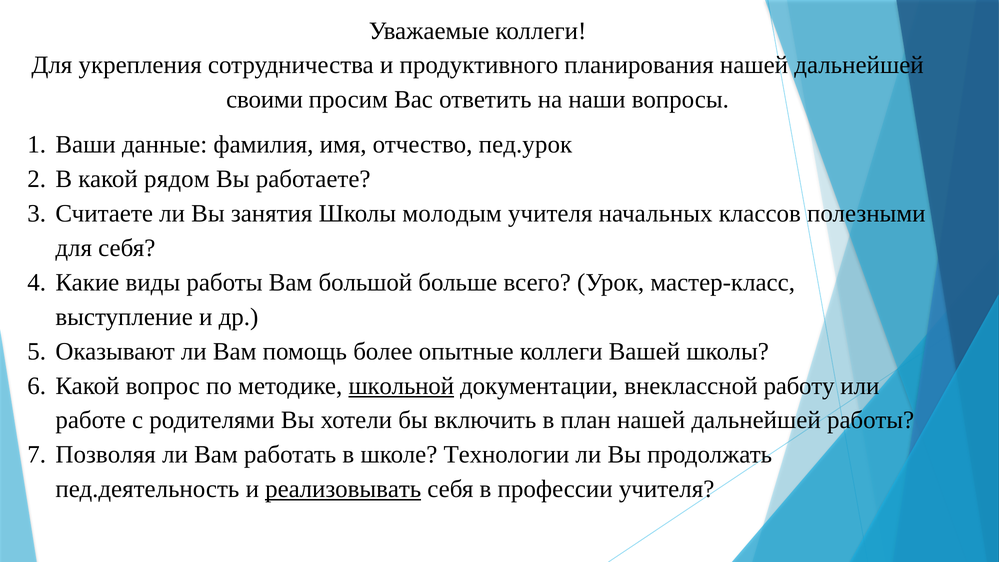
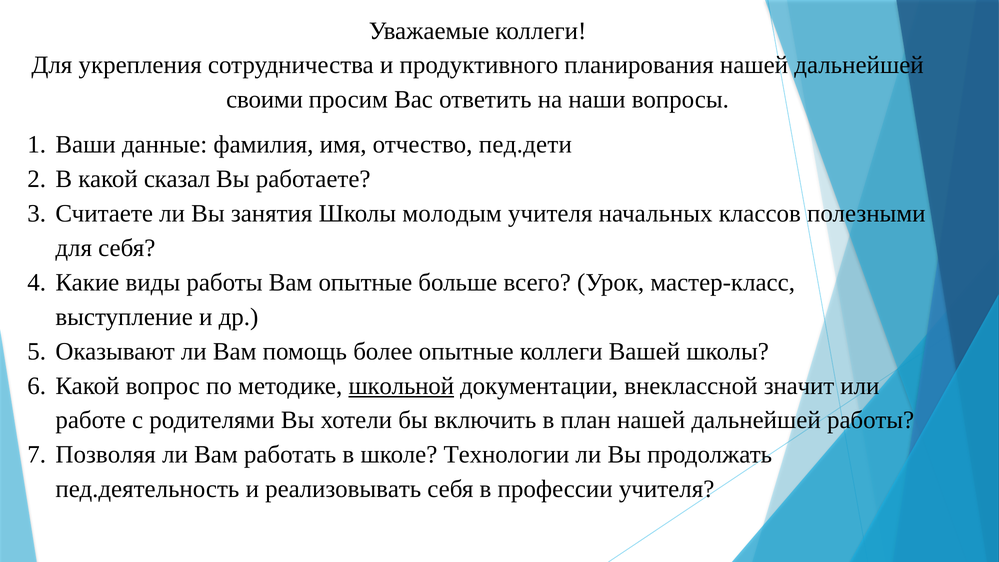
пед.урок: пед.урок -> пед.дети
рядом: рядом -> сказал
Вам большой: большой -> опытные
работу: работу -> значит
реализовывать underline: present -> none
